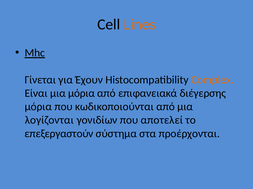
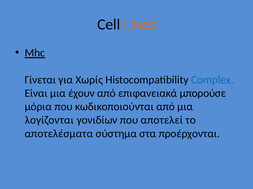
Έχουν: Έχουν -> Χωρίς
Complex colour: orange -> blue
μια μόρια: μόρια -> έχουν
διέγερσης: διέγερσης -> μπορούσε
επεξεργαστούν: επεξεργαστούν -> αποτελέσματα
